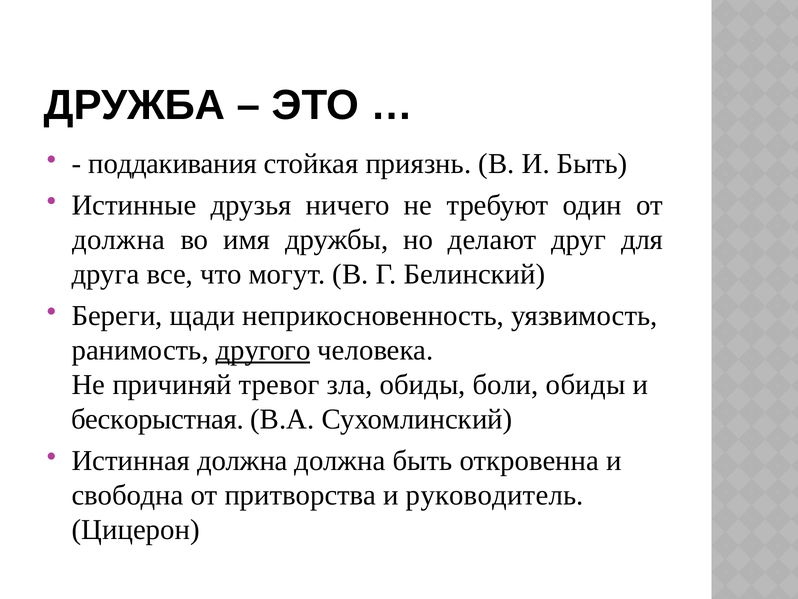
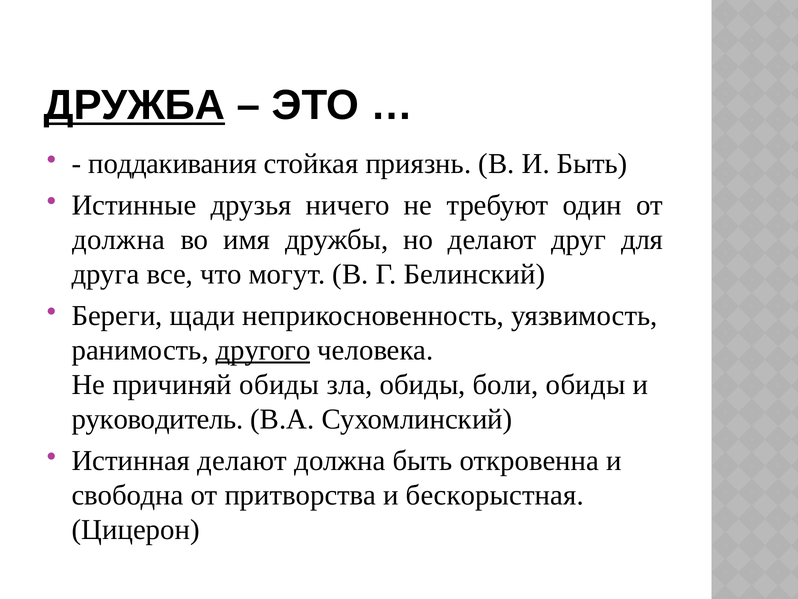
ДРУЖБА underline: none -> present
причиняй тревог: тревог -> обиды
бескорыстная: бескорыстная -> руководитель
Истинная должна: должна -> делают
руководитель: руководитель -> бескорыстная
